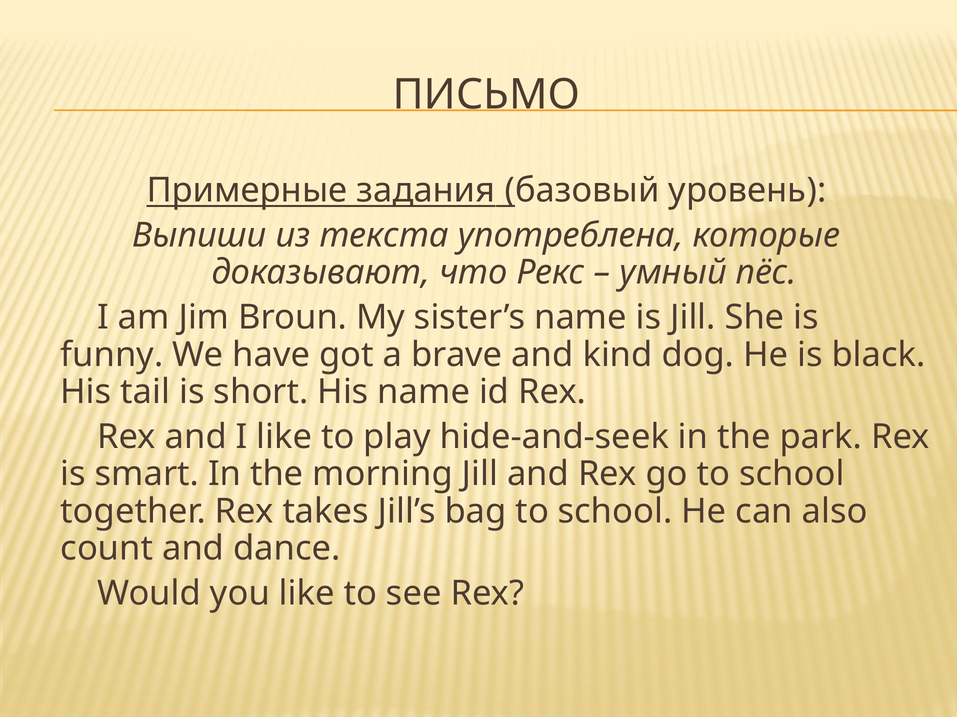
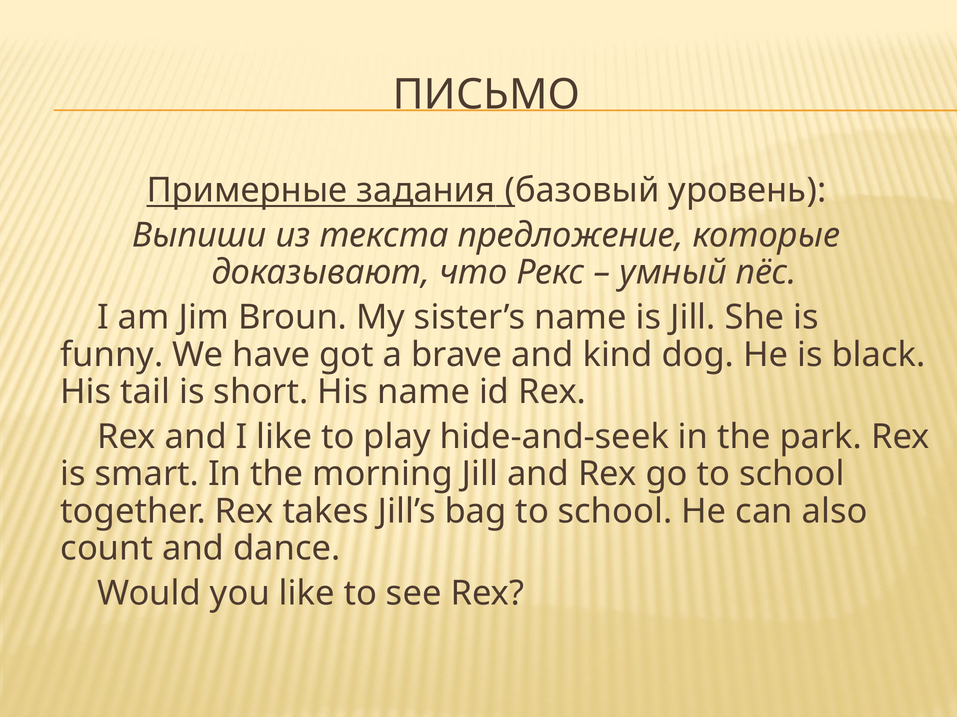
употреблена: употреблена -> предложение
